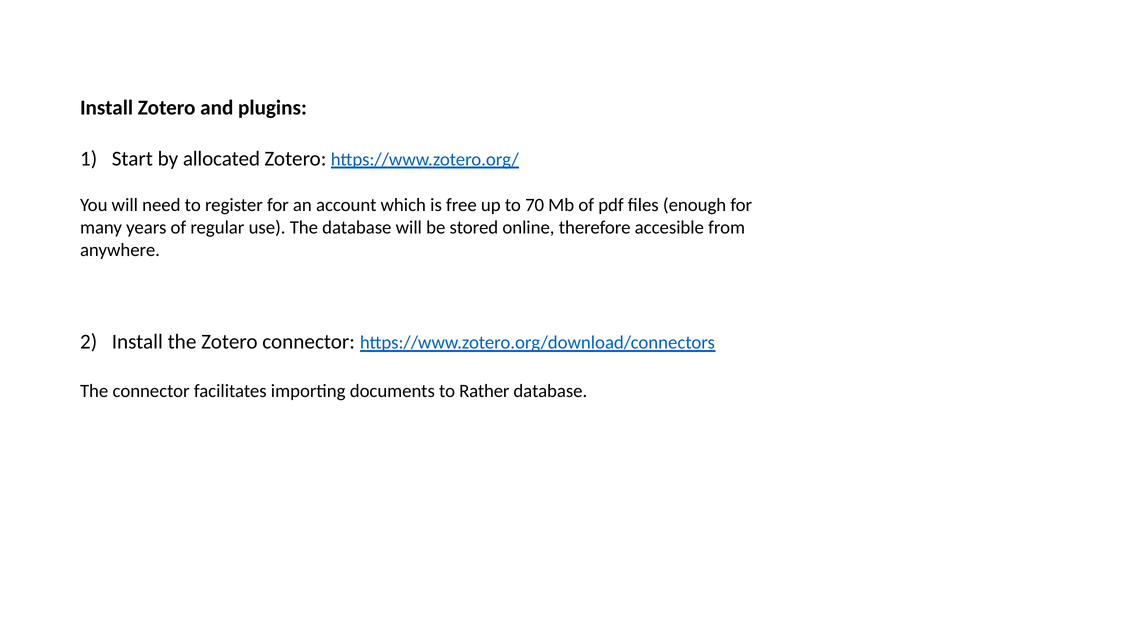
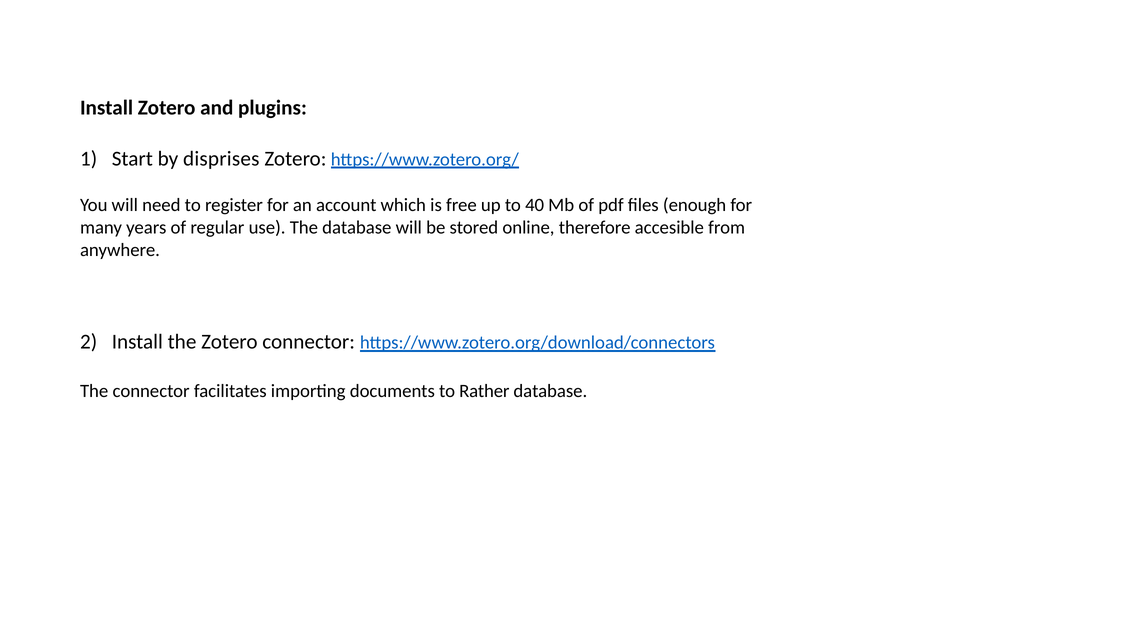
allocated: allocated -> disprises
70: 70 -> 40
